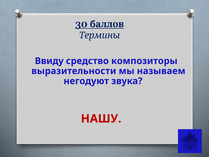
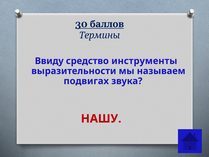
композиторы: композиторы -> инструменты
негодуют: негодуют -> подвигах
